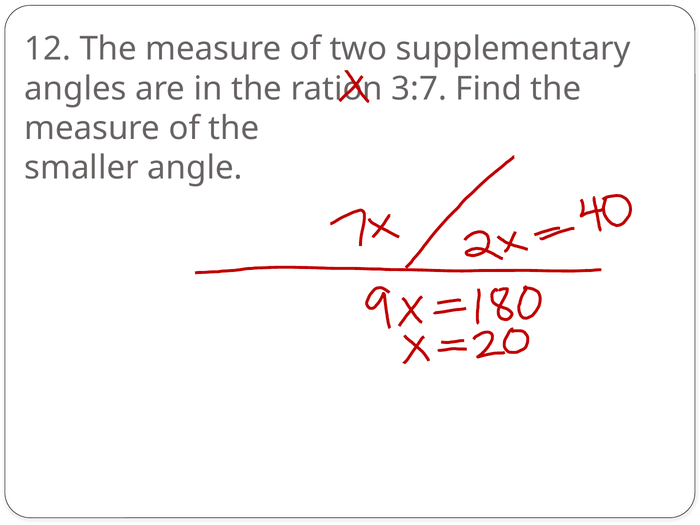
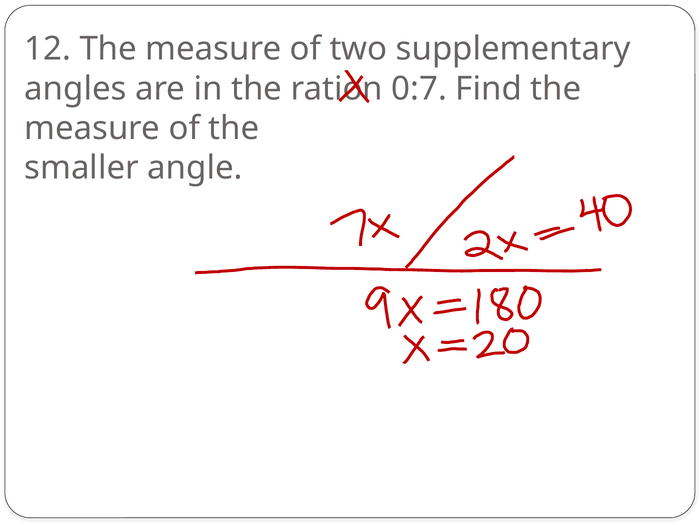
3:7: 3:7 -> 0:7
